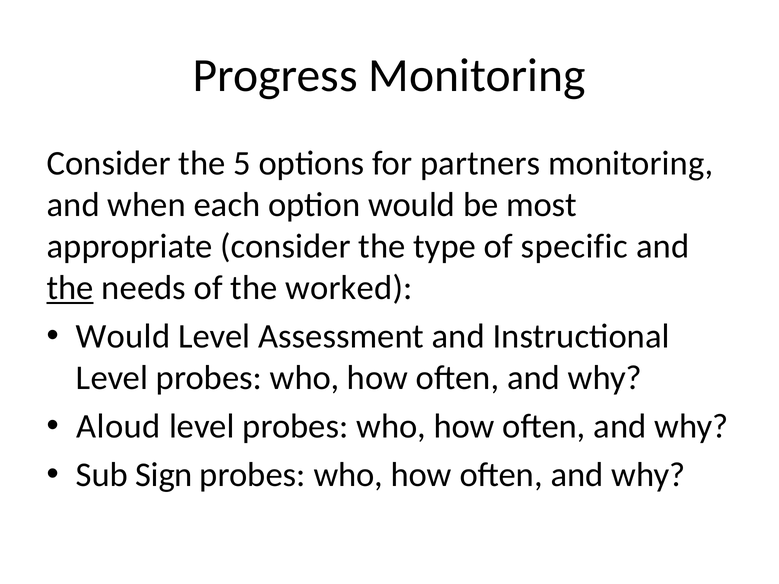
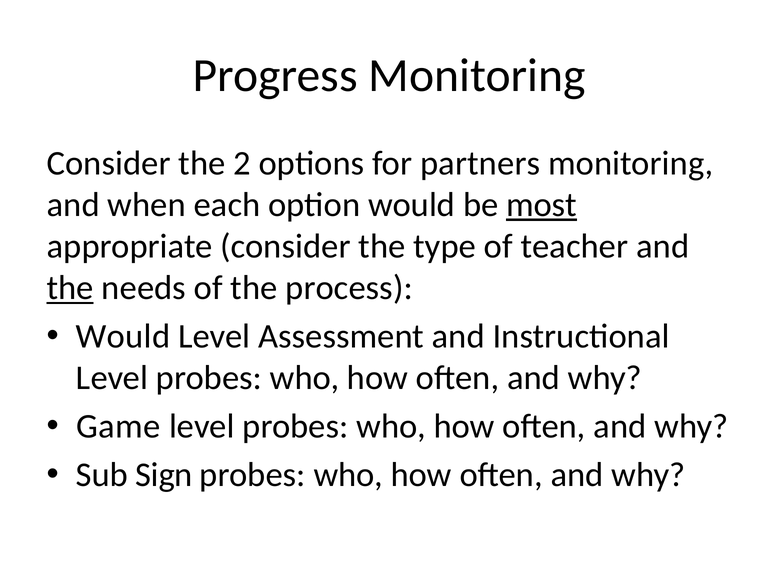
5: 5 -> 2
most underline: none -> present
specific: specific -> teacher
worked: worked -> process
Aloud: Aloud -> Game
